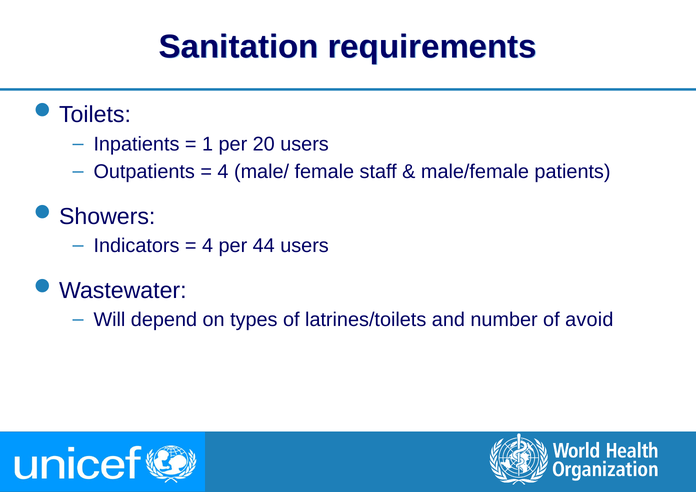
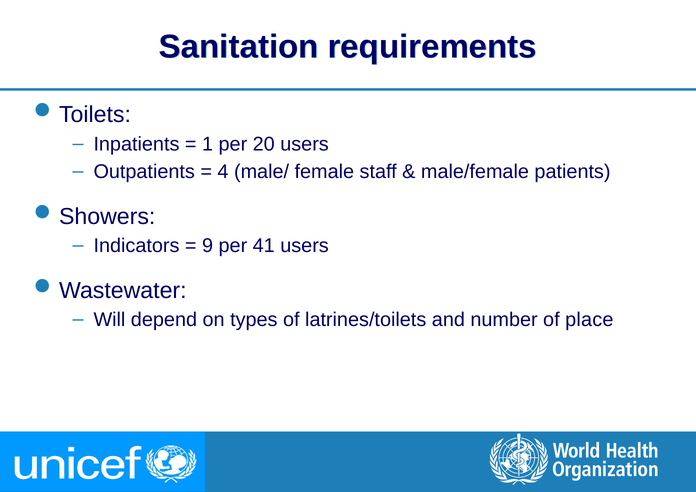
4 at (208, 246): 4 -> 9
44: 44 -> 41
avoid: avoid -> place
